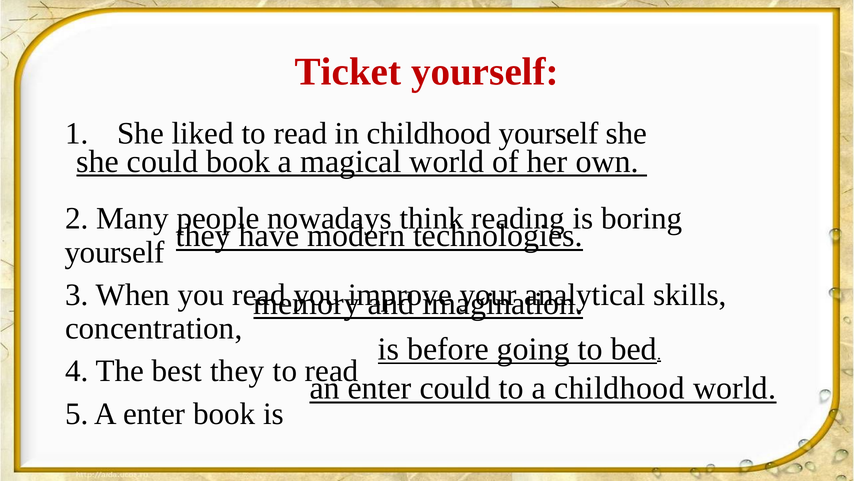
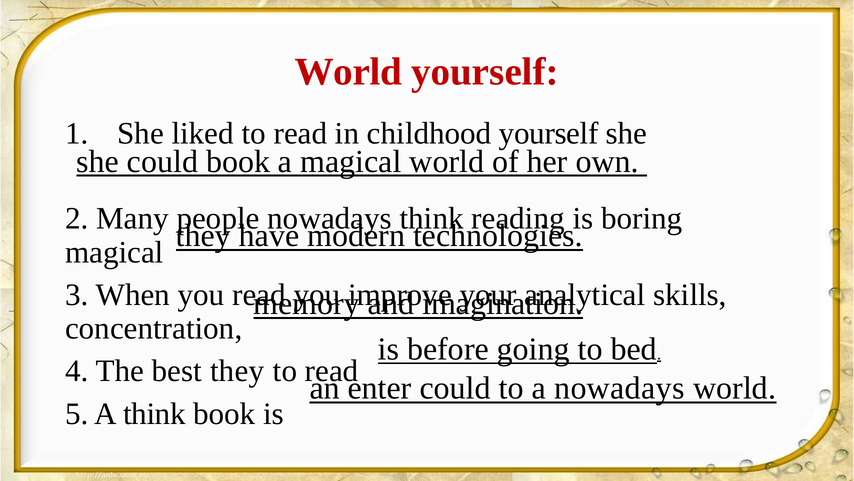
Ticket at (348, 72): Ticket -> World
yourself at (114, 252): yourself -> magical
a childhood: childhood -> nowadays
A enter: enter -> think
